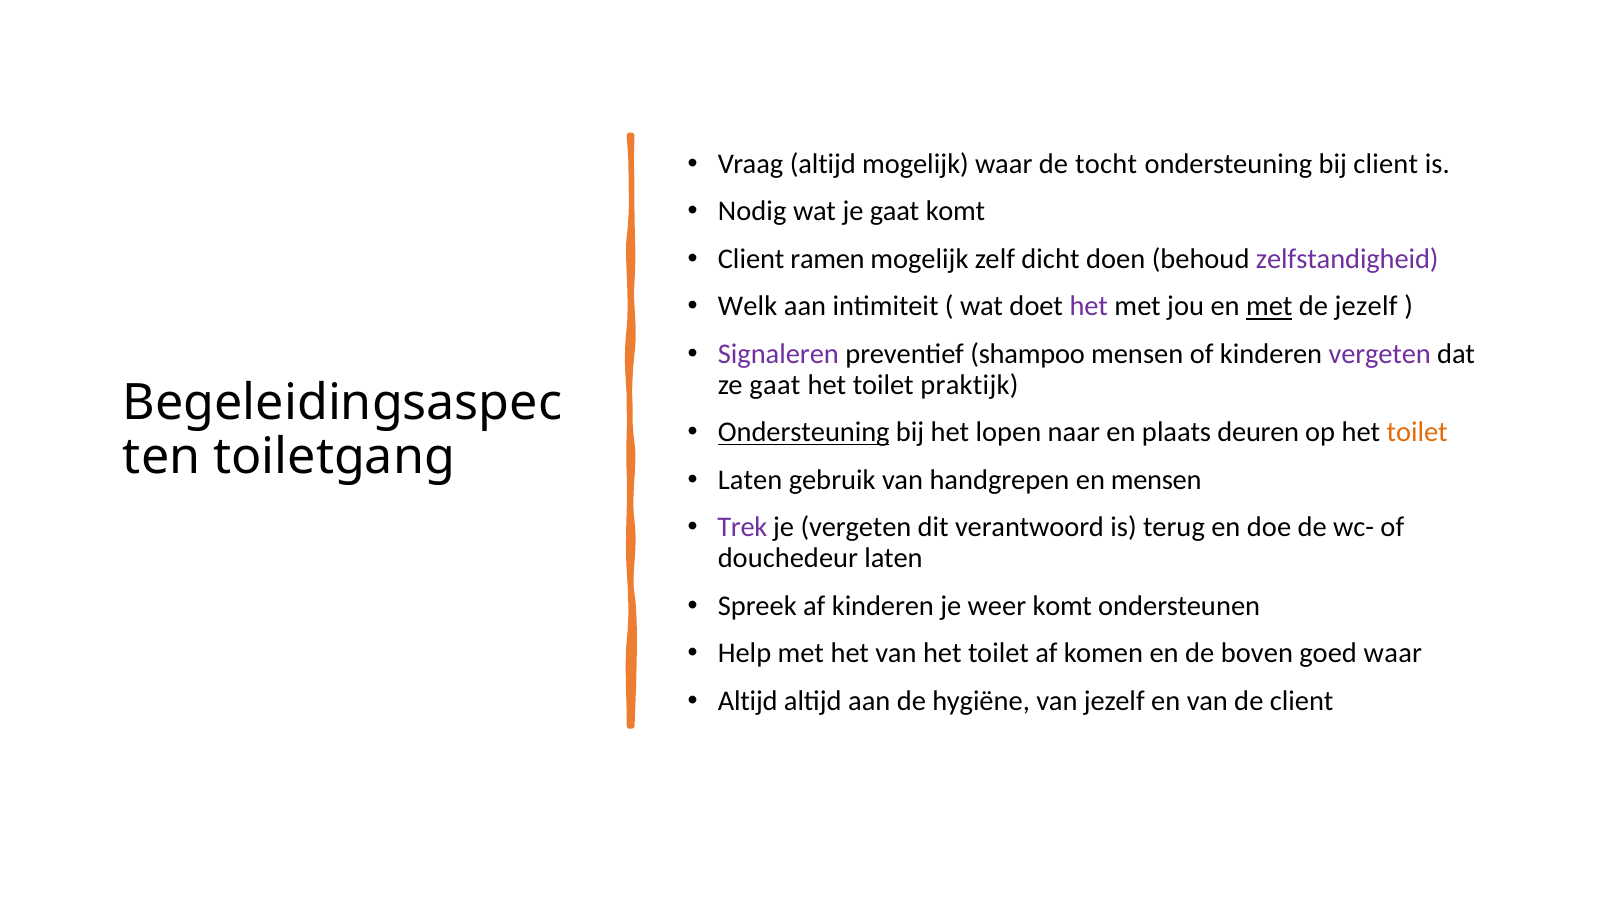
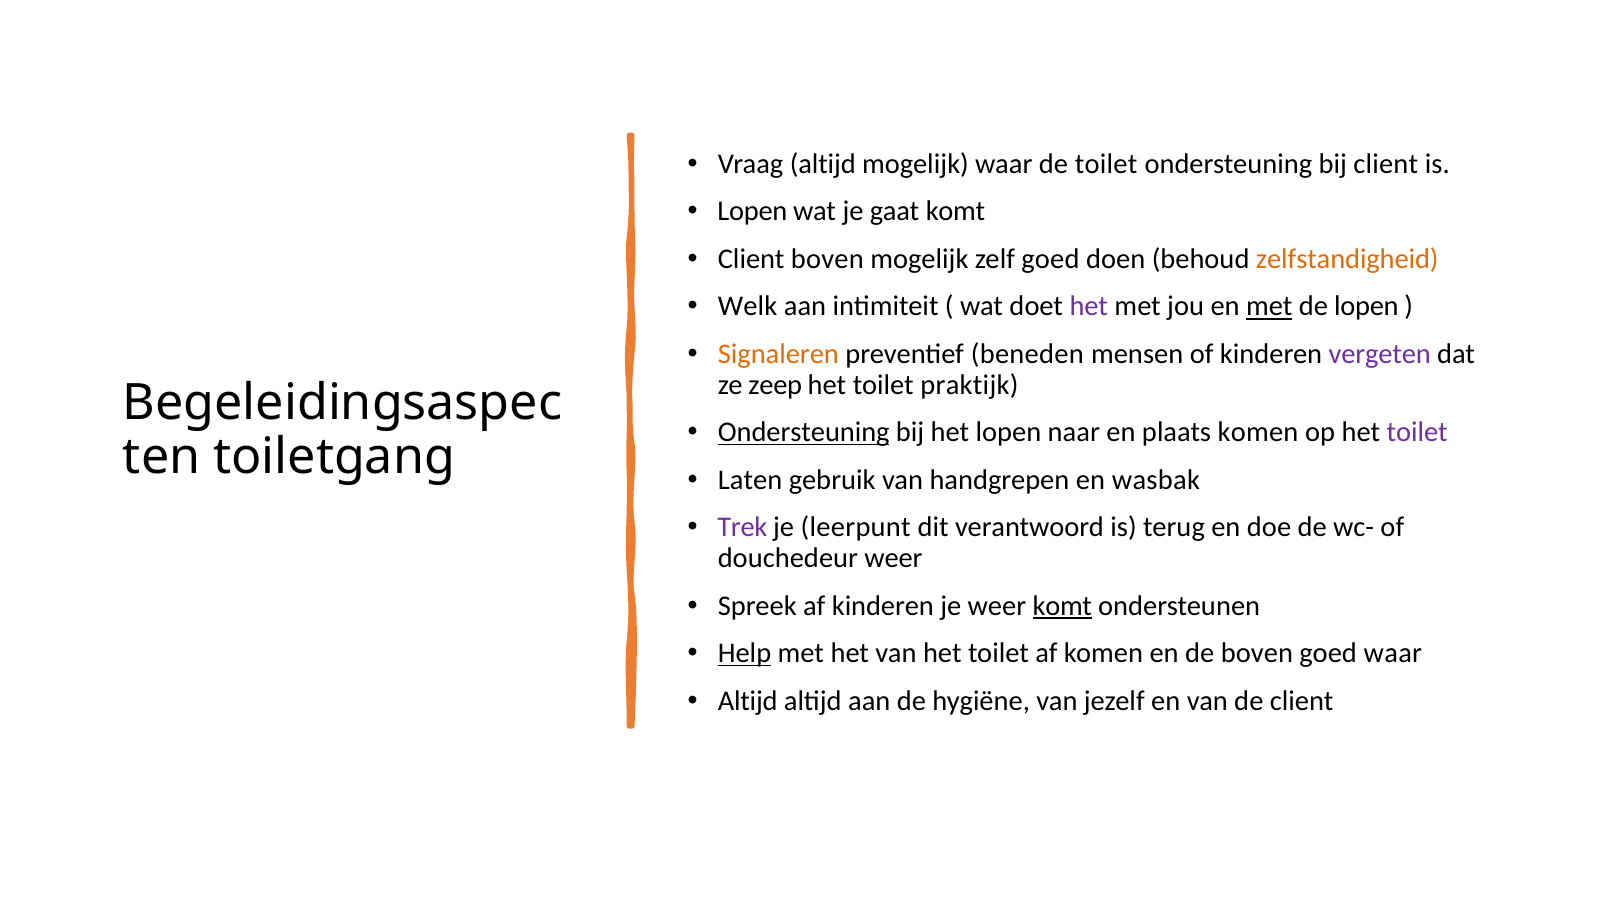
de tocht: tocht -> toilet
Nodig at (752, 211): Nodig -> Lopen
Client ramen: ramen -> boven
zelf dicht: dicht -> goed
zelfstandigheid colour: purple -> orange
de jezelf: jezelf -> lopen
Signaleren colour: purple -> orange
shampoo: shampoo -> beneden
ze gaat: gaat -> zeep
plaats deuren: deuren -> komen
toilet at (1417, 432) colour: orange -> purple
en mensen: mensen -> wasbak
je vergeten: vergeten -> leerpunt
douchedeur laten: laten -> weer
komt at (1062, 606) underline: none -> present
Help underline: none -> present
